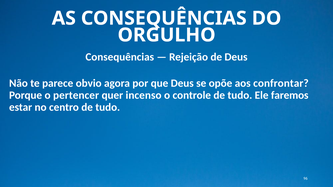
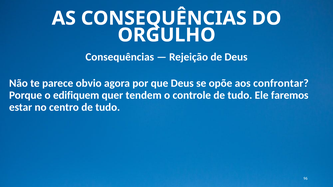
pertencer: pertencer -> edifiquem
incenso: incenso -> tendem
